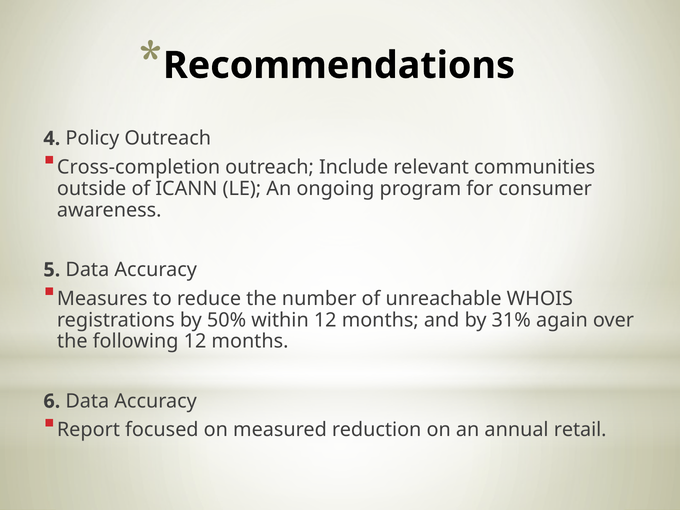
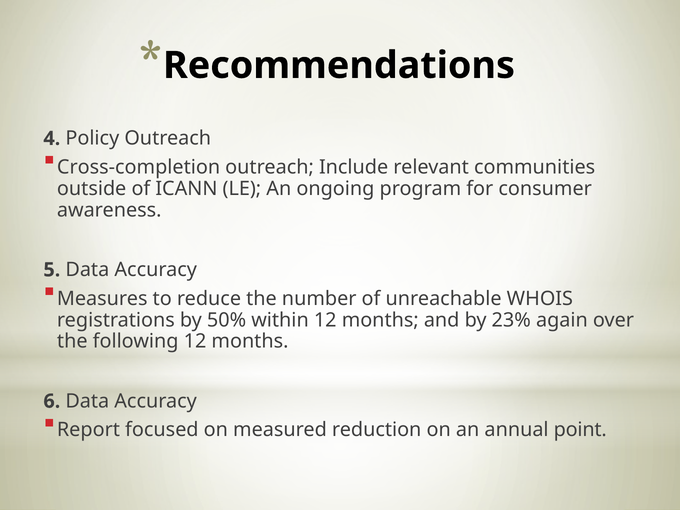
31%: 31% -> 23%
retail: retail -> point
